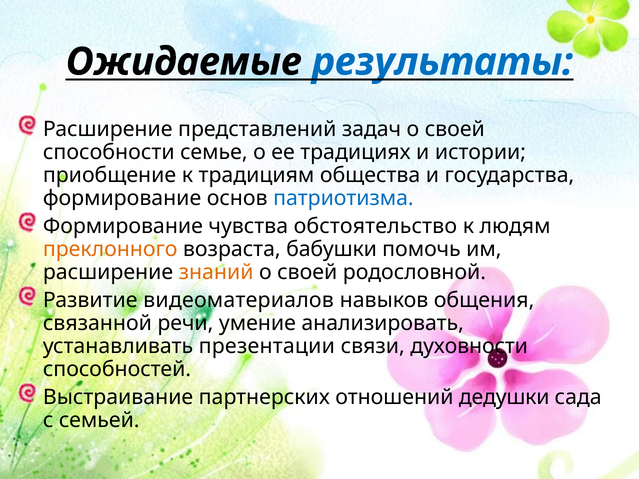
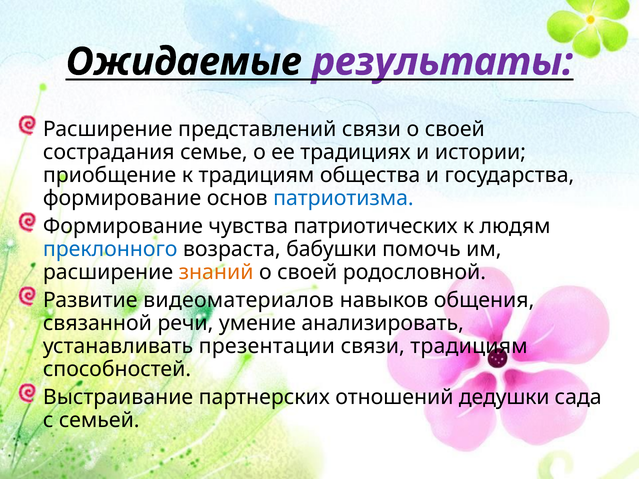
результаты colour: blue -> purple
представлений задач: задач -> связи
способности: способности -> сострадания
обстоятельство: обстоятельство -> патриотических
преклонного colour: orange -> blue
связи духовности: духовности -> традициям
